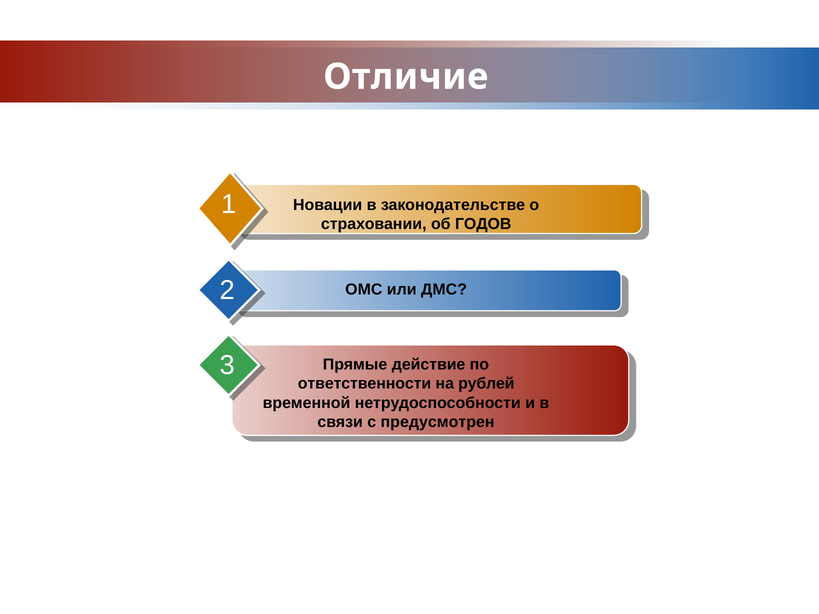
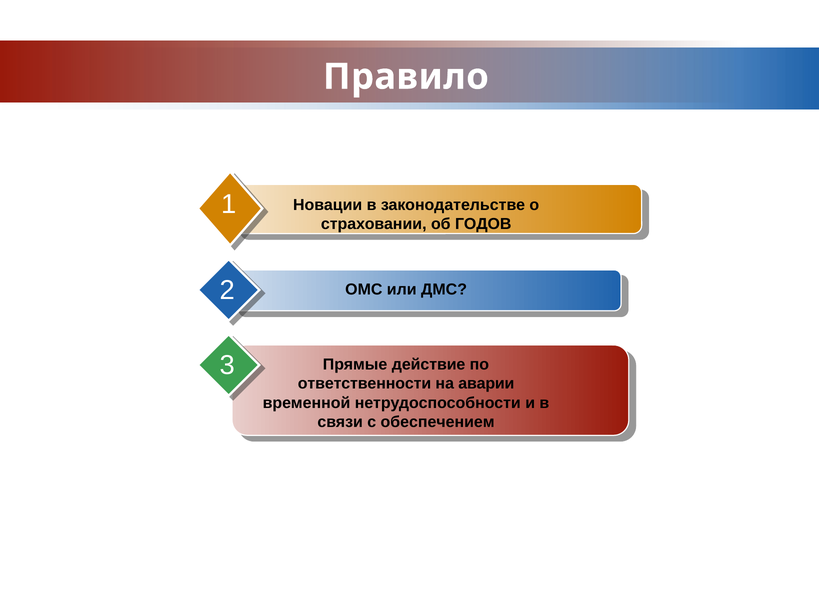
Отличие: Отличие -> Правило
рублей: рублей -> аварии
предусмотрен: предусмотрен -> обеспечением
